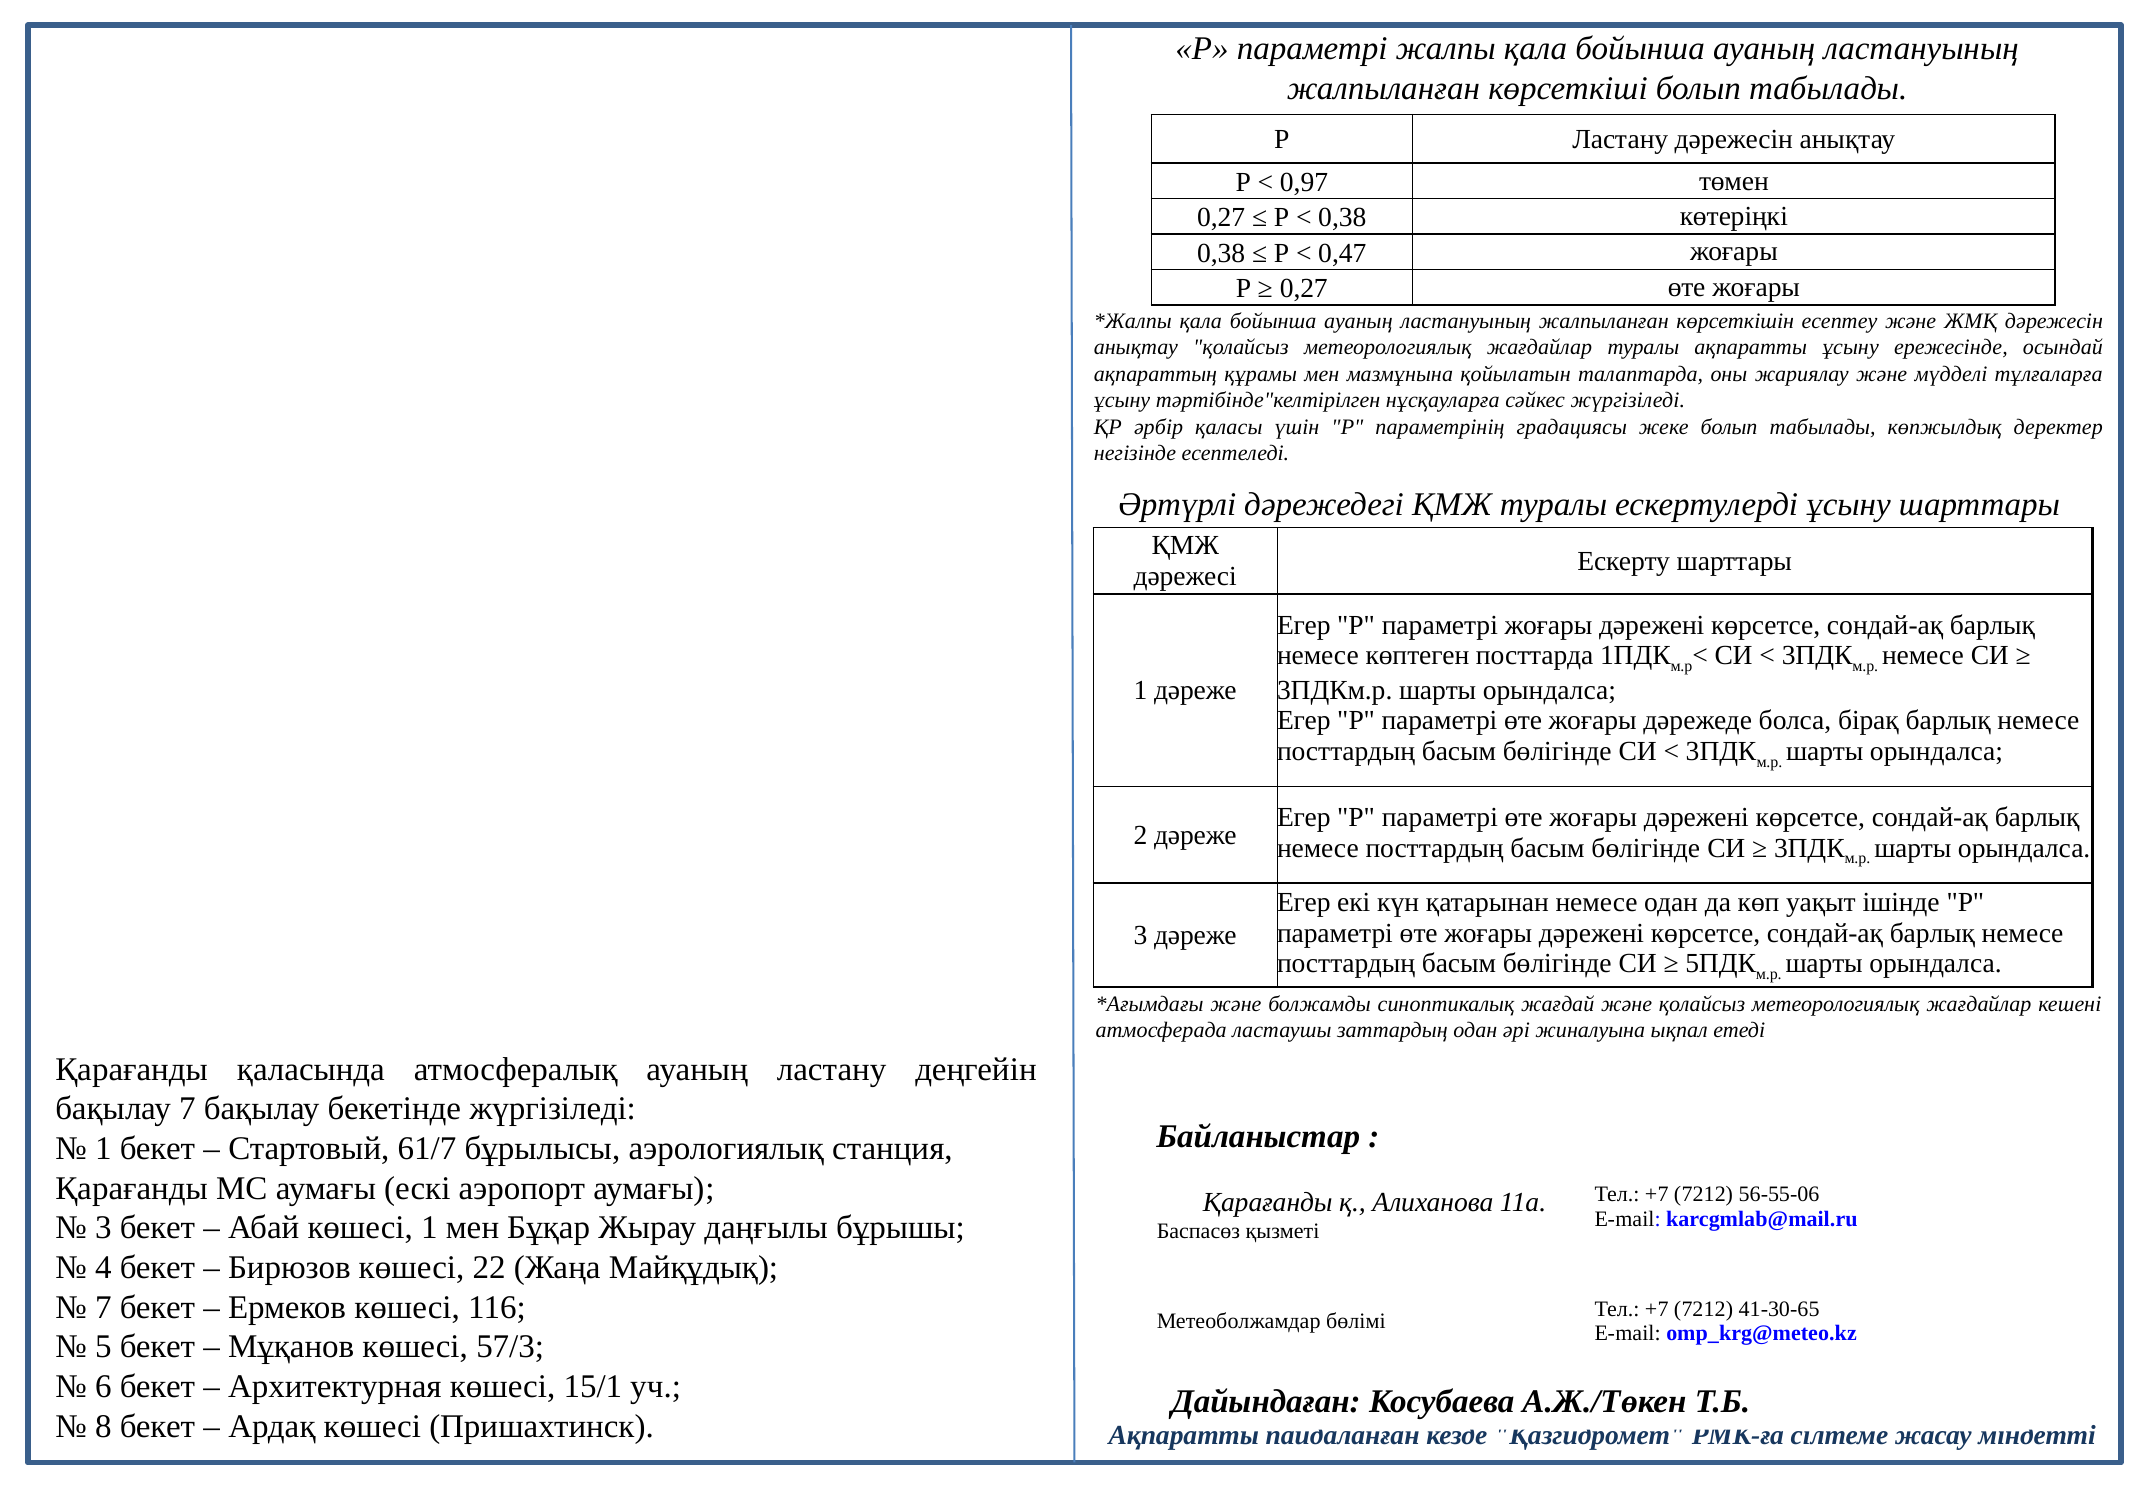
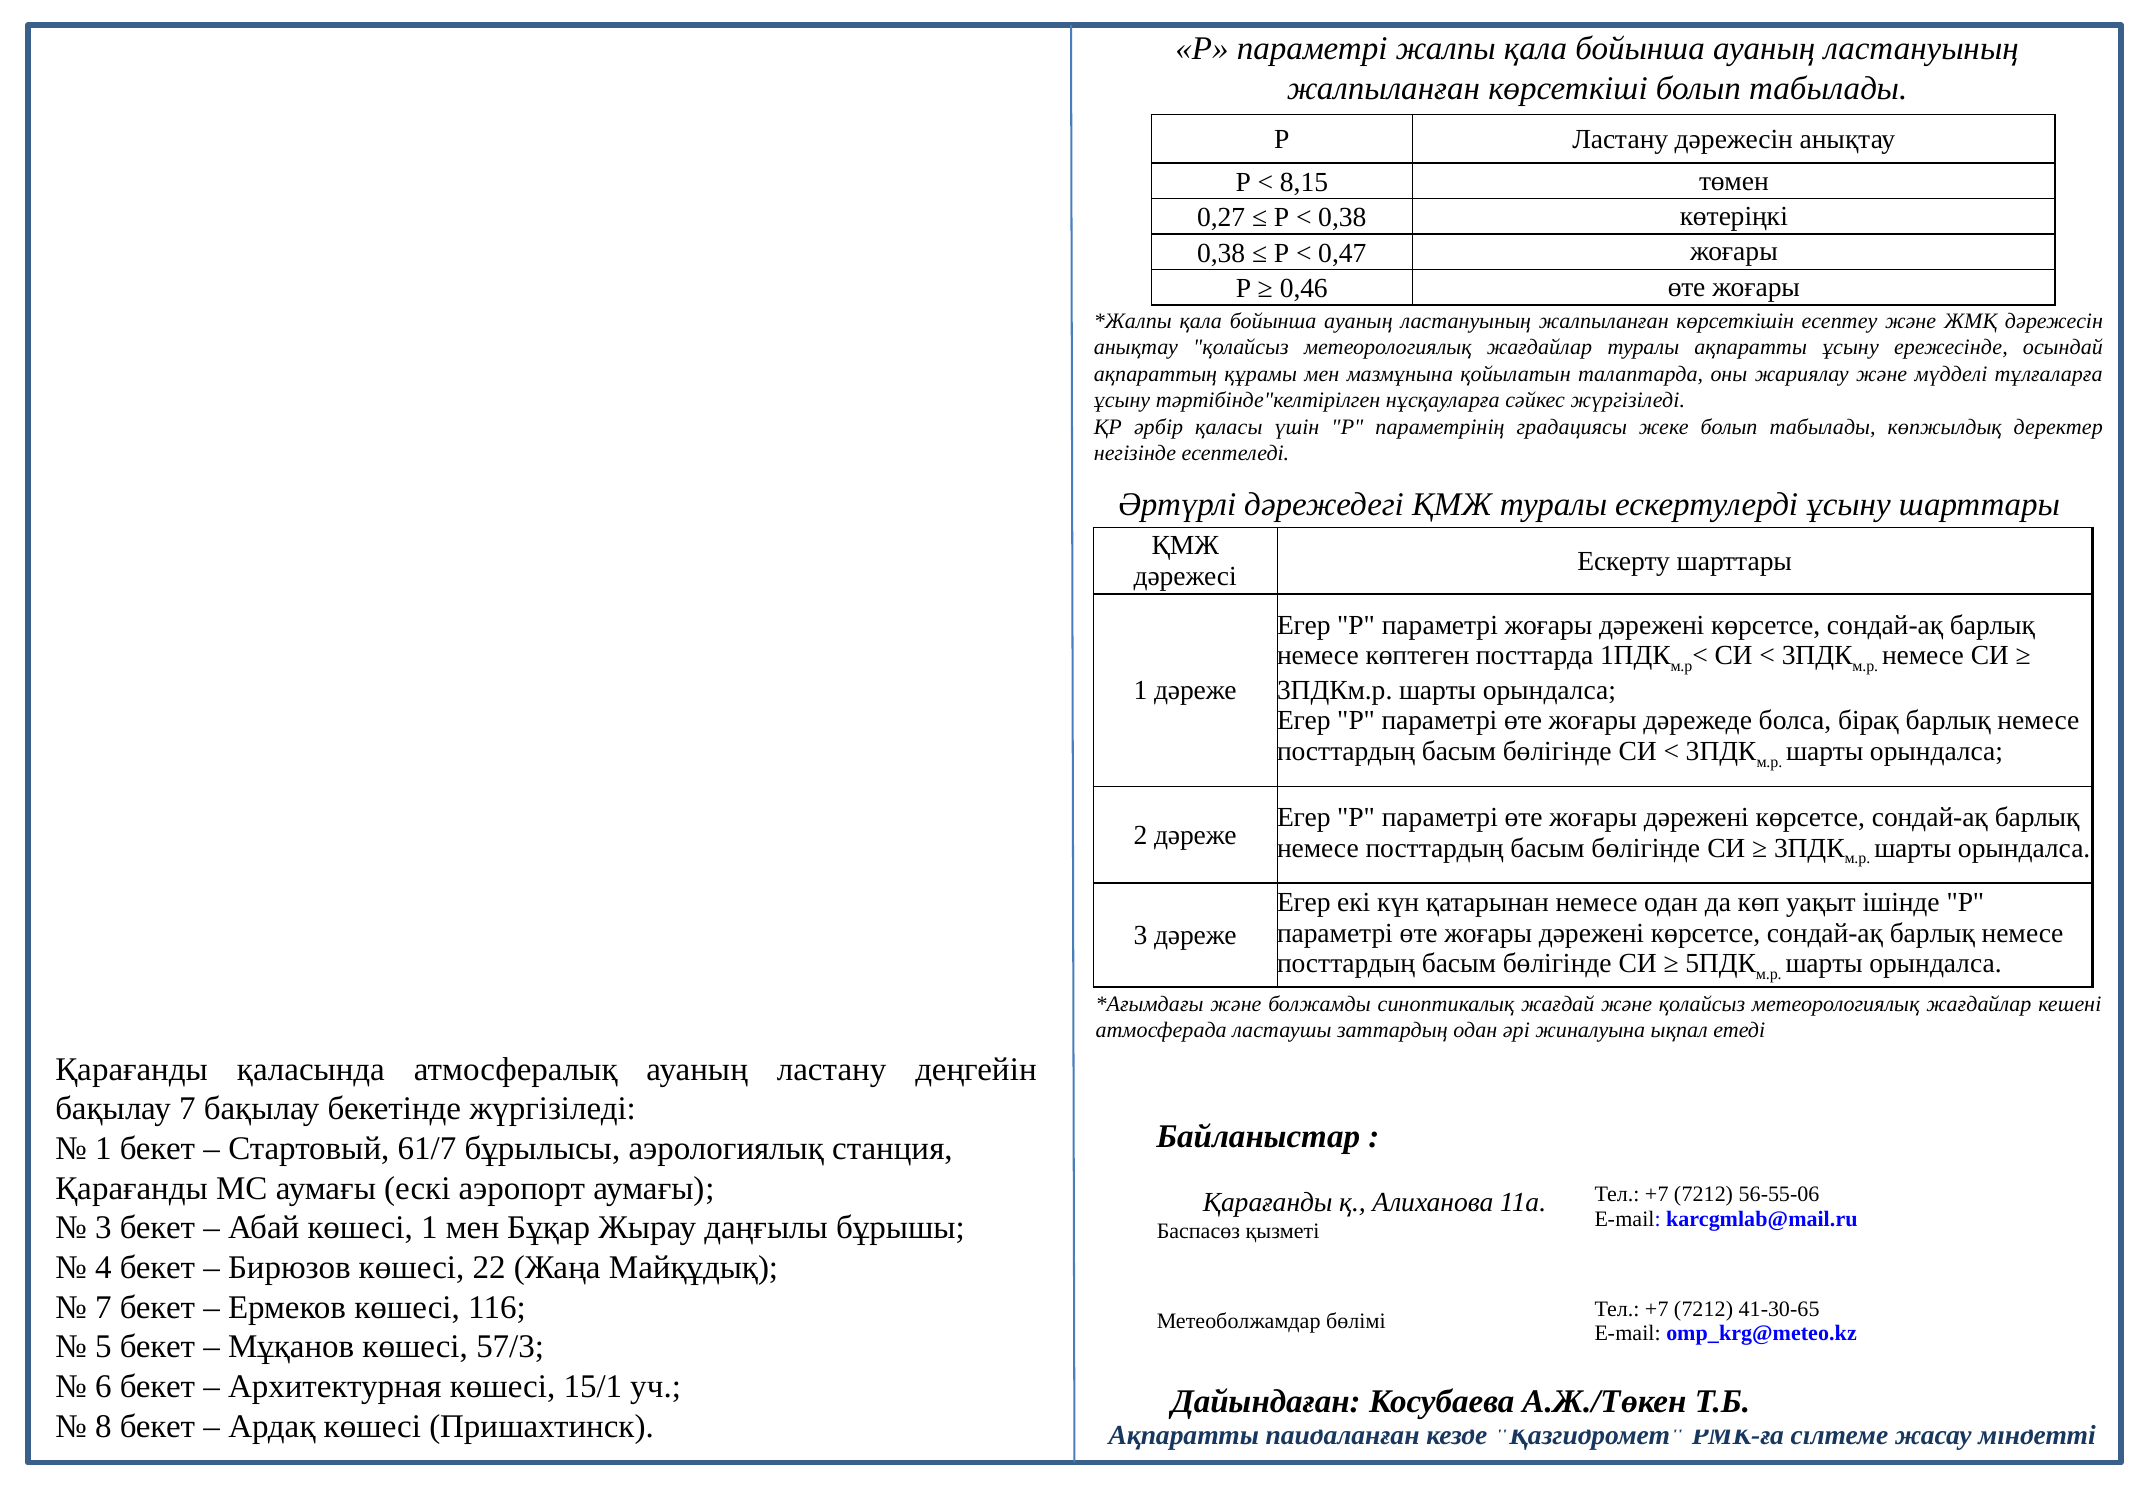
0,97: 0,97 -> 8,15
0,27 at (1304, 288): 0,27 -> 0,46
